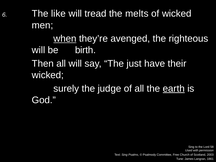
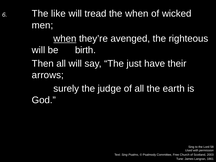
the melts: melts -> when
wicked at (48, 75): wicked -> arrows
earth underline: present -> none
